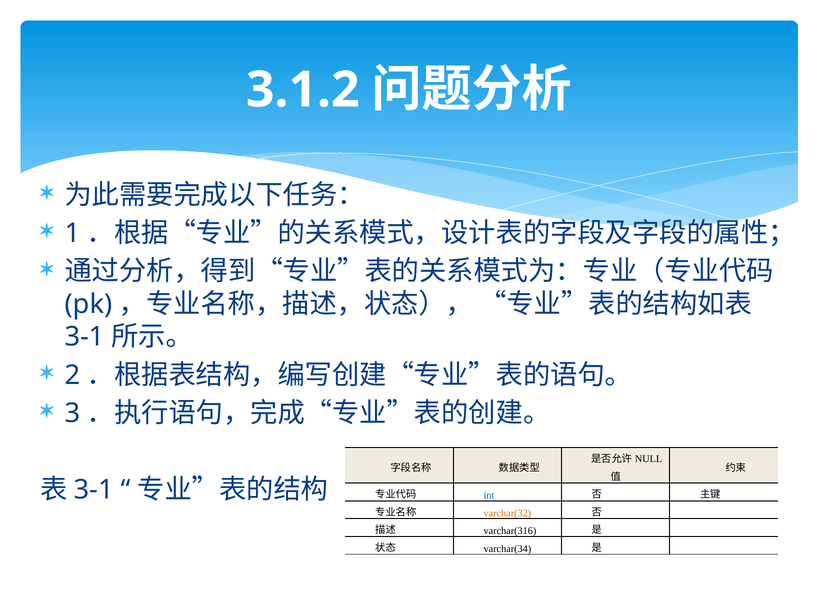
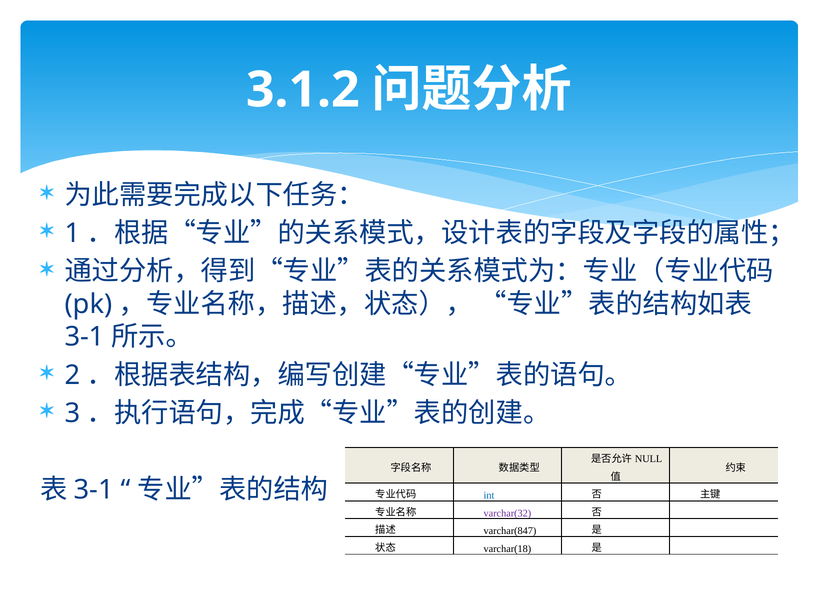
varchar(32 colour: orange -> purple
varchar(316: varchar(316 -> varchar(847
varchar(34: varchar(34 -> varchar(18
